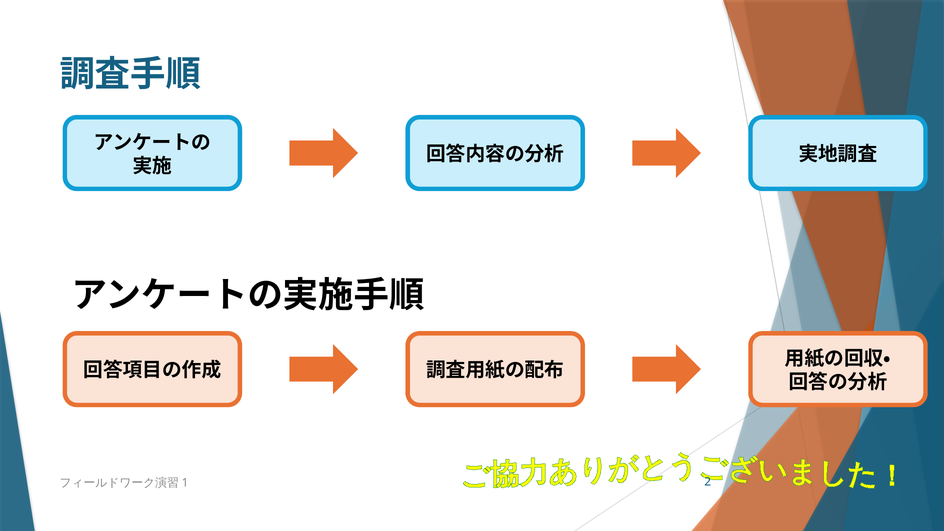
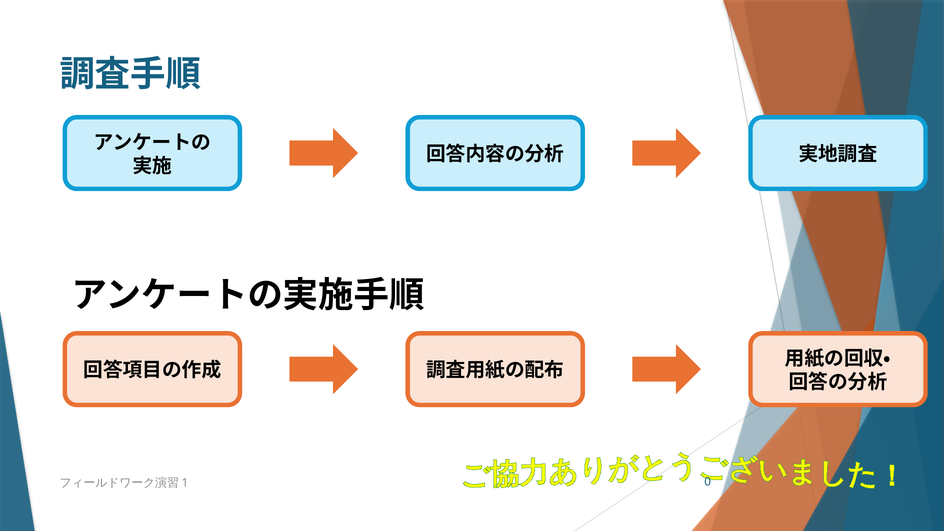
2: 2 -> 0
